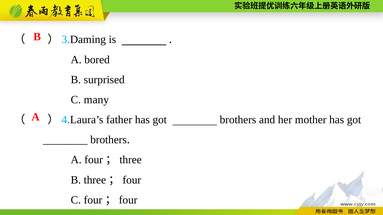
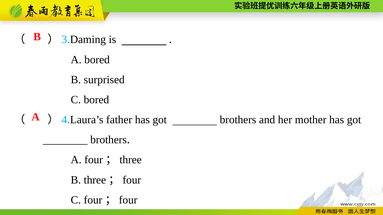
C many: many -> bored
